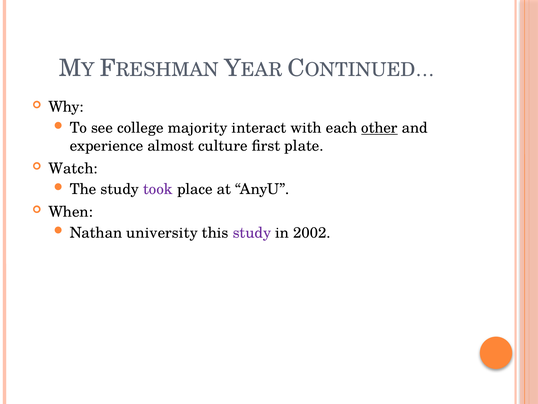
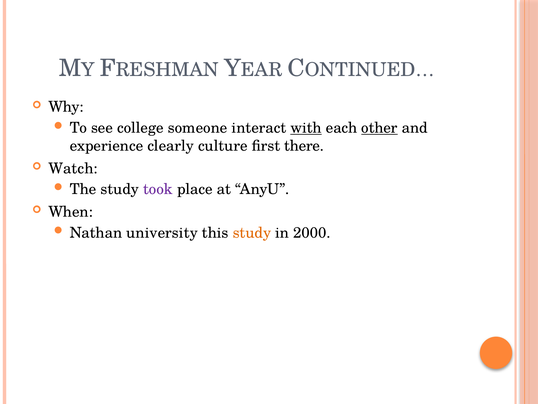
majority: majority -> someone
with underline: none -> present
almost: almost -> clearly
plate: plate -> there
study at (252, 233) colour: purple -> orange
2002: 2002 -> 2000
